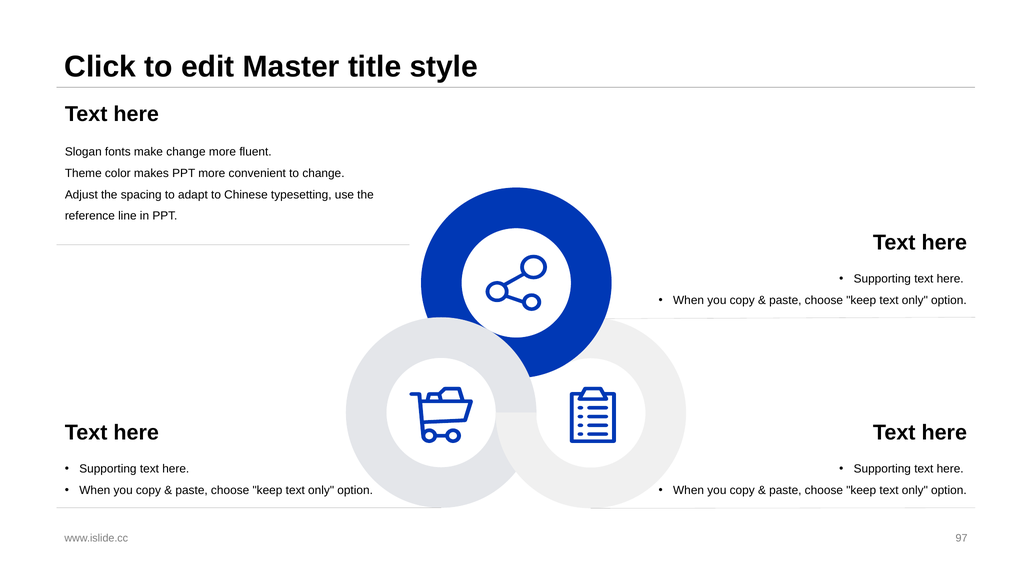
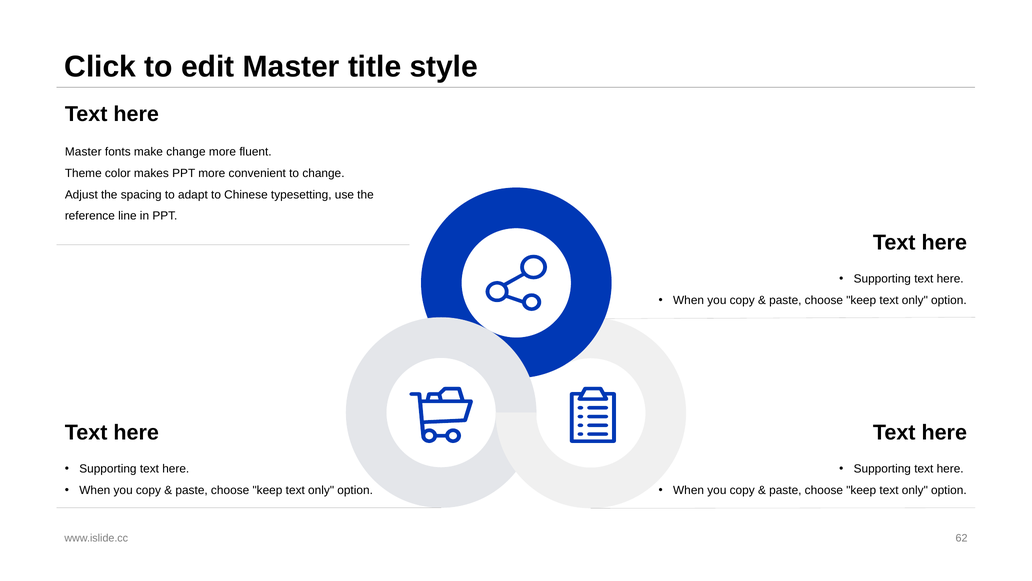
Slogan at (83, 152): Slogan -> Master
97: 97 -> 62
